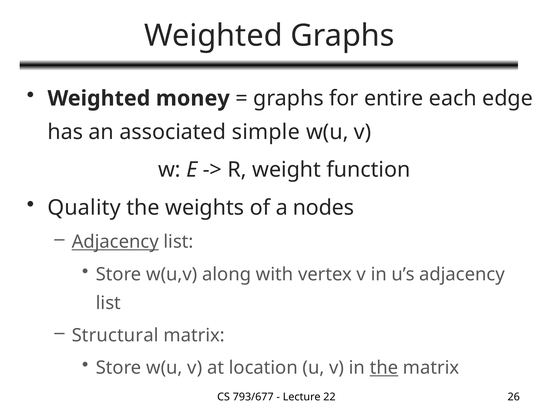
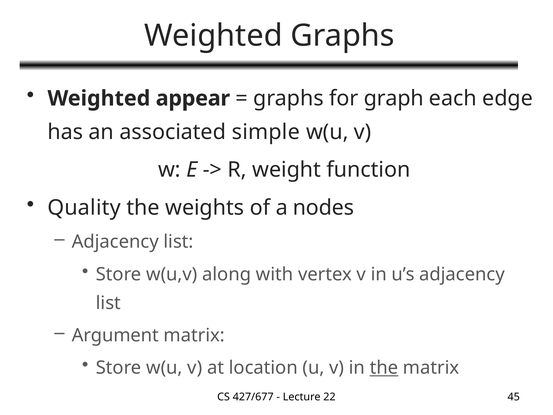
money: money -> appear
entire: entire -> graph
Adjacency at (115, 242) underline: present -> none
Structural: Structural -> Argument
793/677: 793/677 -> 427/677
26: 26 -> 45
